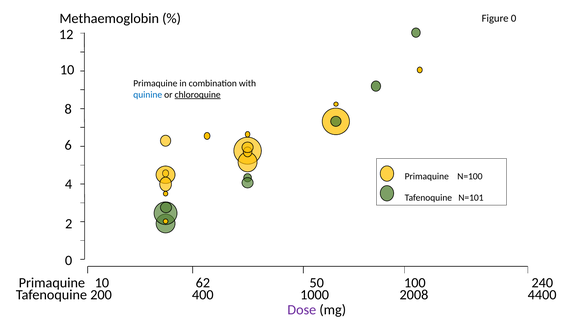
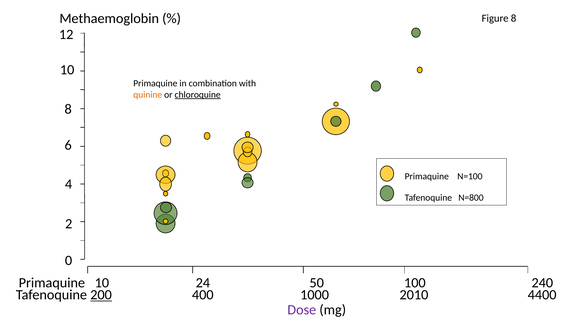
Figure 0: 0 -> 8
quinine colour: blue -> orange
N=101: N=101 -> N=800
62: 62 -> 24
200 underline: none -> present
2008: 2008 -> 2010
